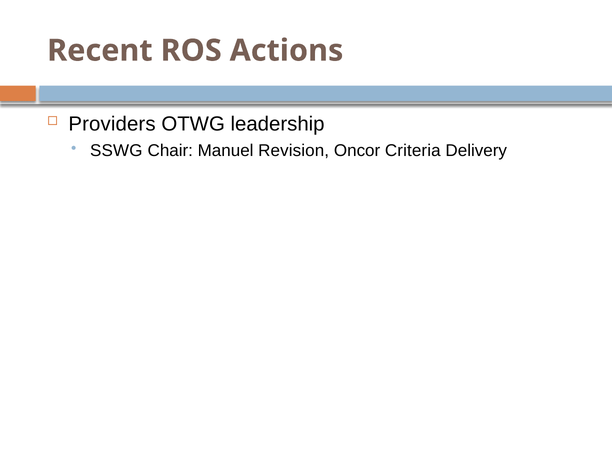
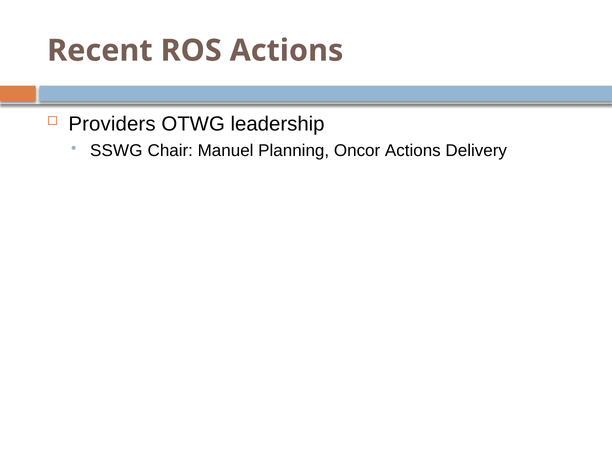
Revision: Revision -> Planning
Oncor Criteria: Criteria -> Actions
